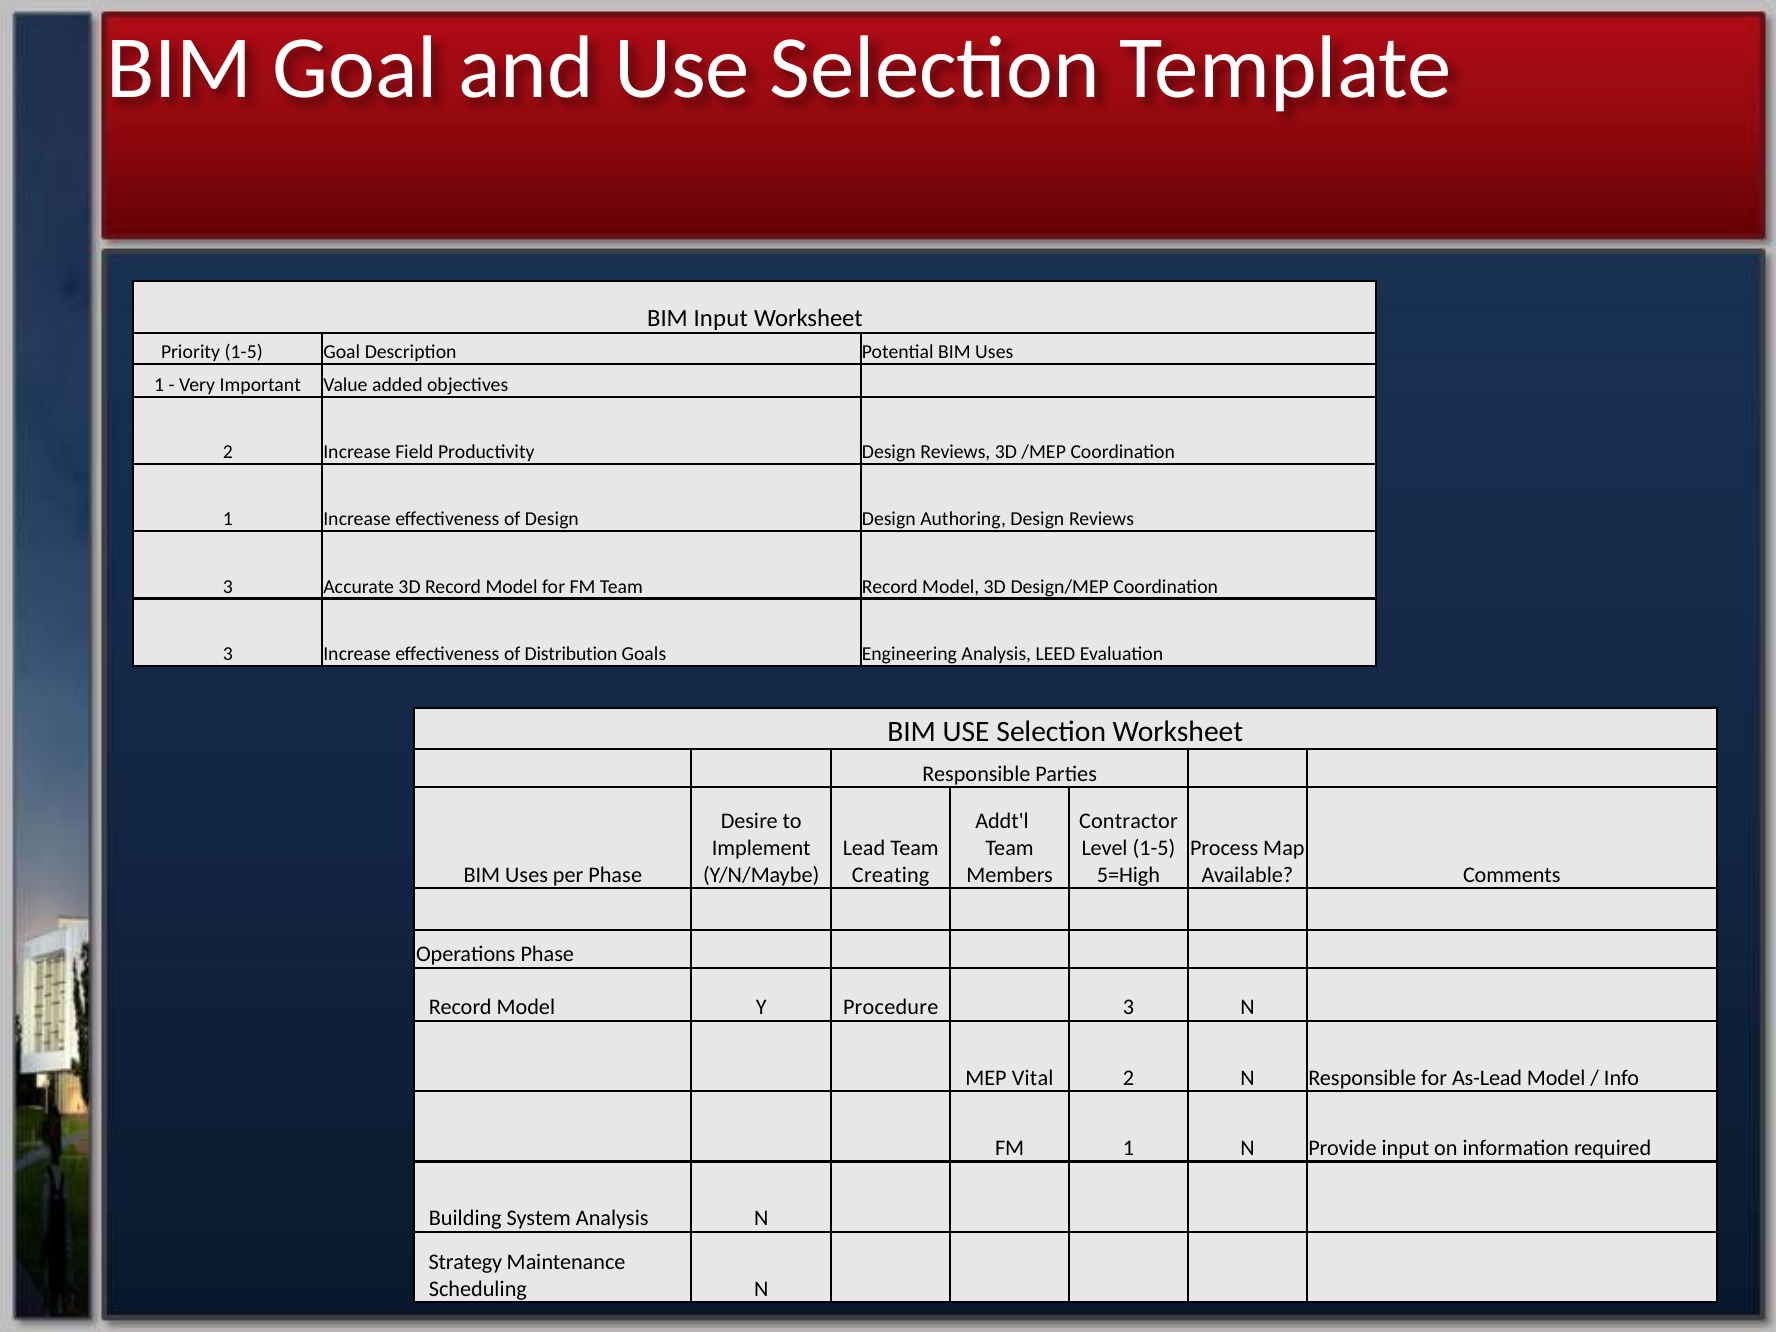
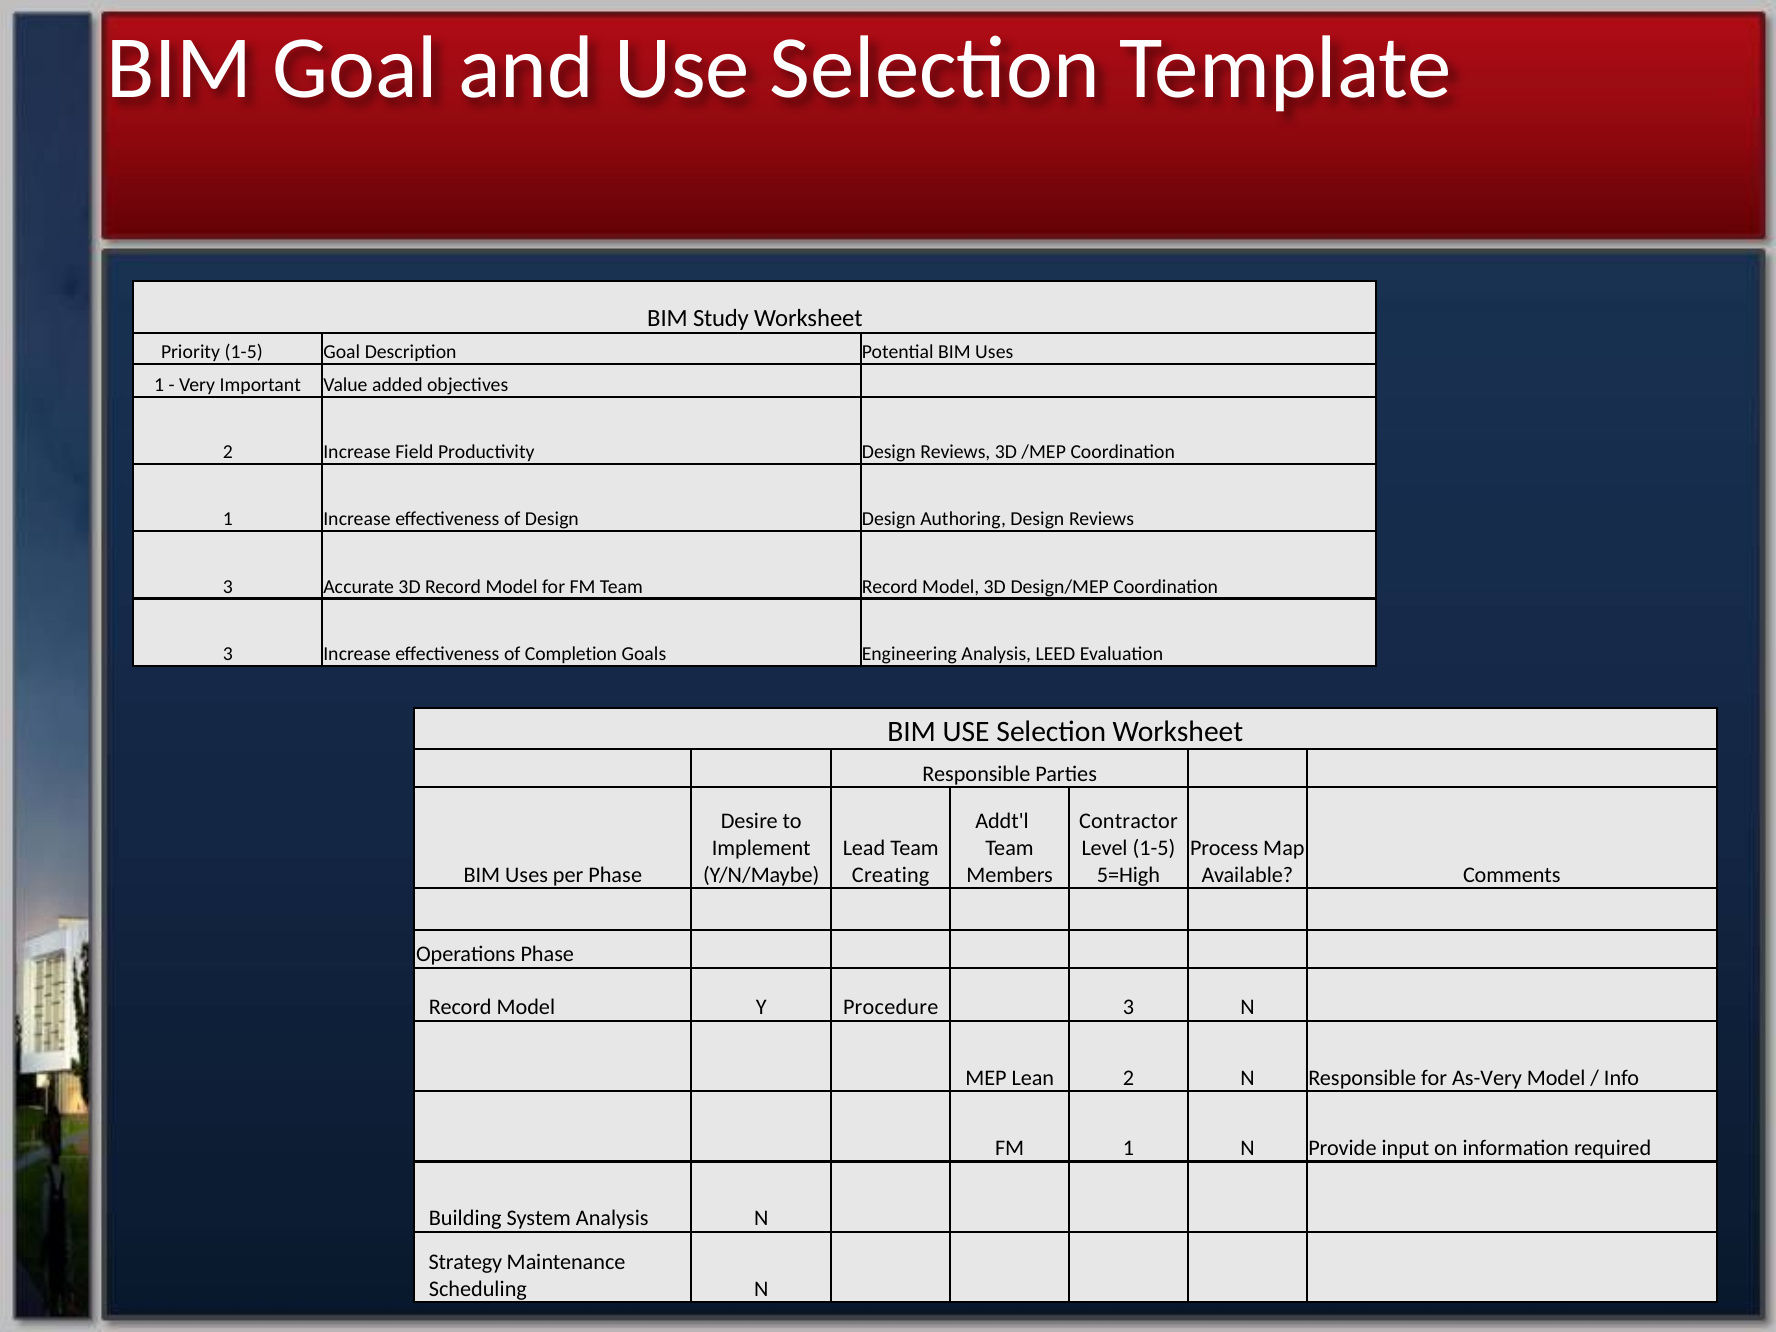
BIM Input: Input -> Study
Distribution: Distribution -> Completion
Vital: Vital -> Lean
As-Lead: As-Lead -> As-Very
